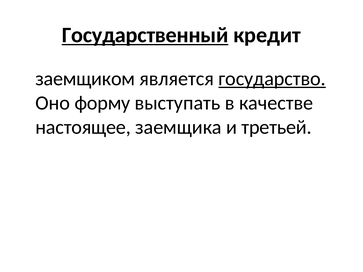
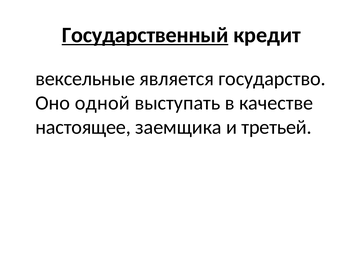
заемщиком: заемщиком -> вексельные
государство underline: present -> none
форму: форму -> одной
